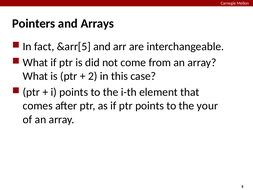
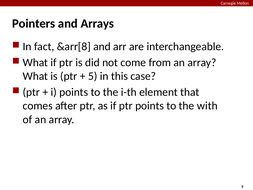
&arr[5: &arr[5 -> &arr[8
2: 2 -> 5
your: your -> with
